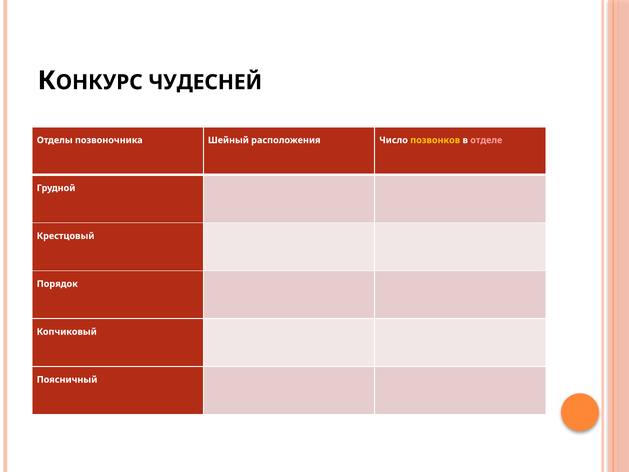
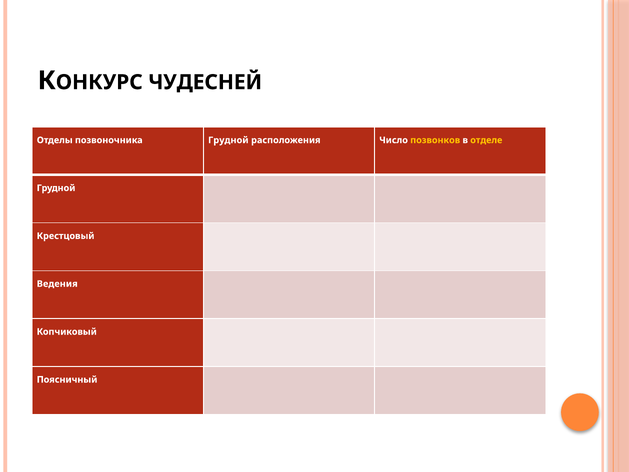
позвоночника Шейный: Шейный -> Грудной
отделе colour: pink -> yellow
Порядок: Порядок -> Ведения
